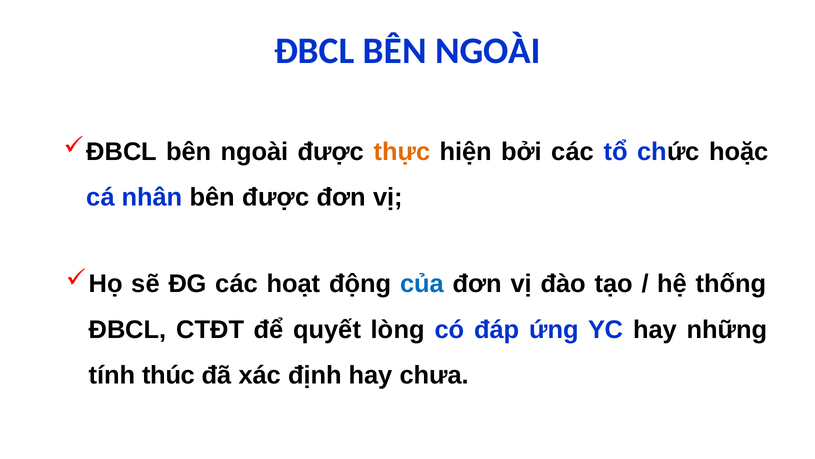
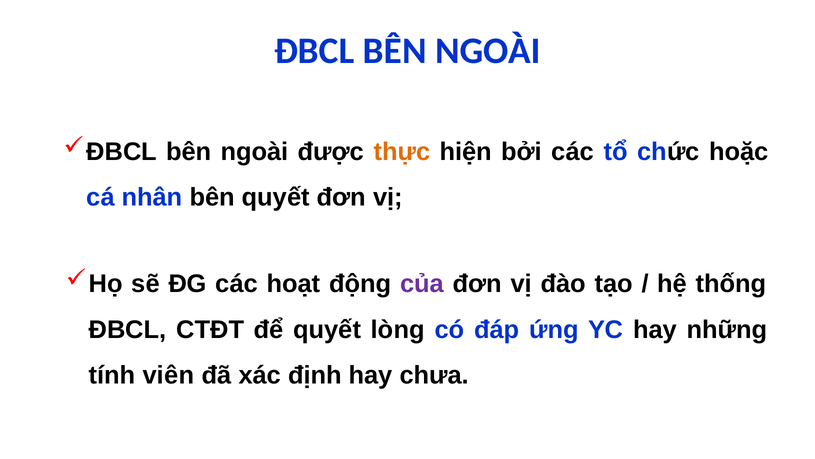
bên được: được -> quyết
của colour: blue -> purple
thúc: thúc -> viên
